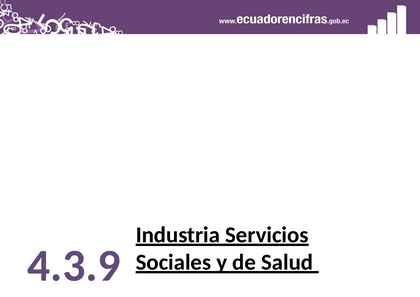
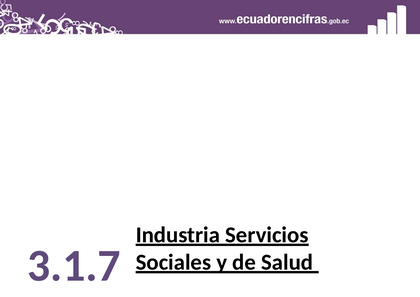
4.3.9: 4.3.9 -> 3.1.7
